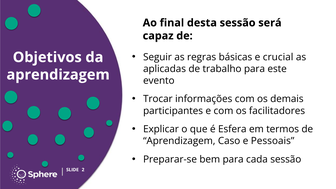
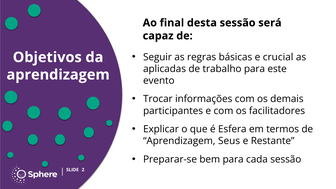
Caso: Caso -> Seus
Pessoais: Pessoais -> Restante
